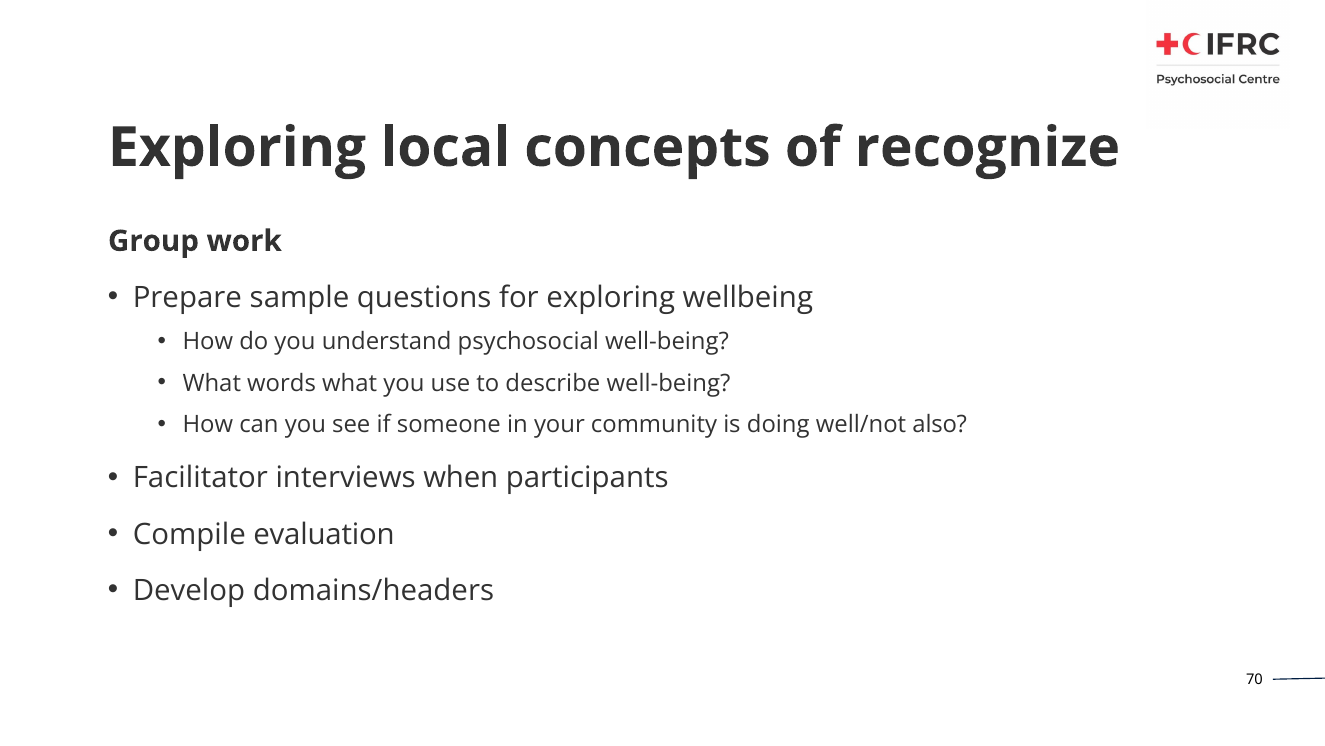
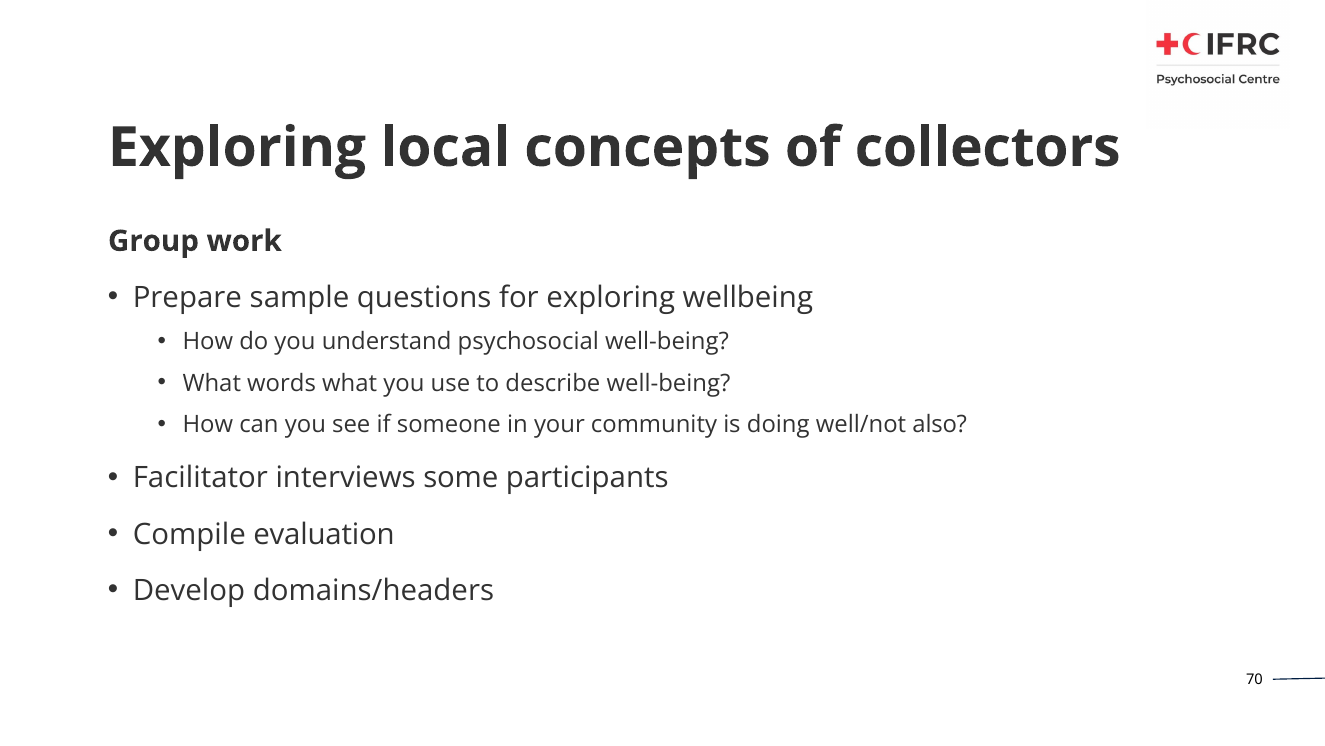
recognize: recognize -> collectors
when: when -> some
